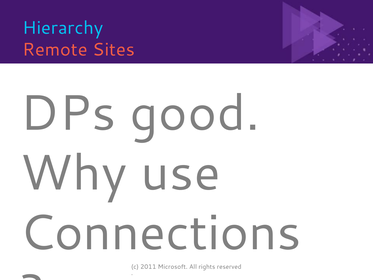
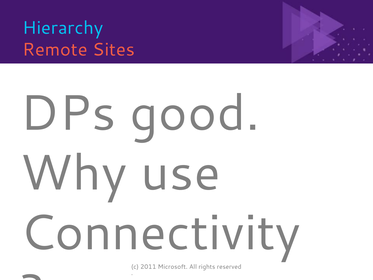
Connections: Connections -> Connectivity
